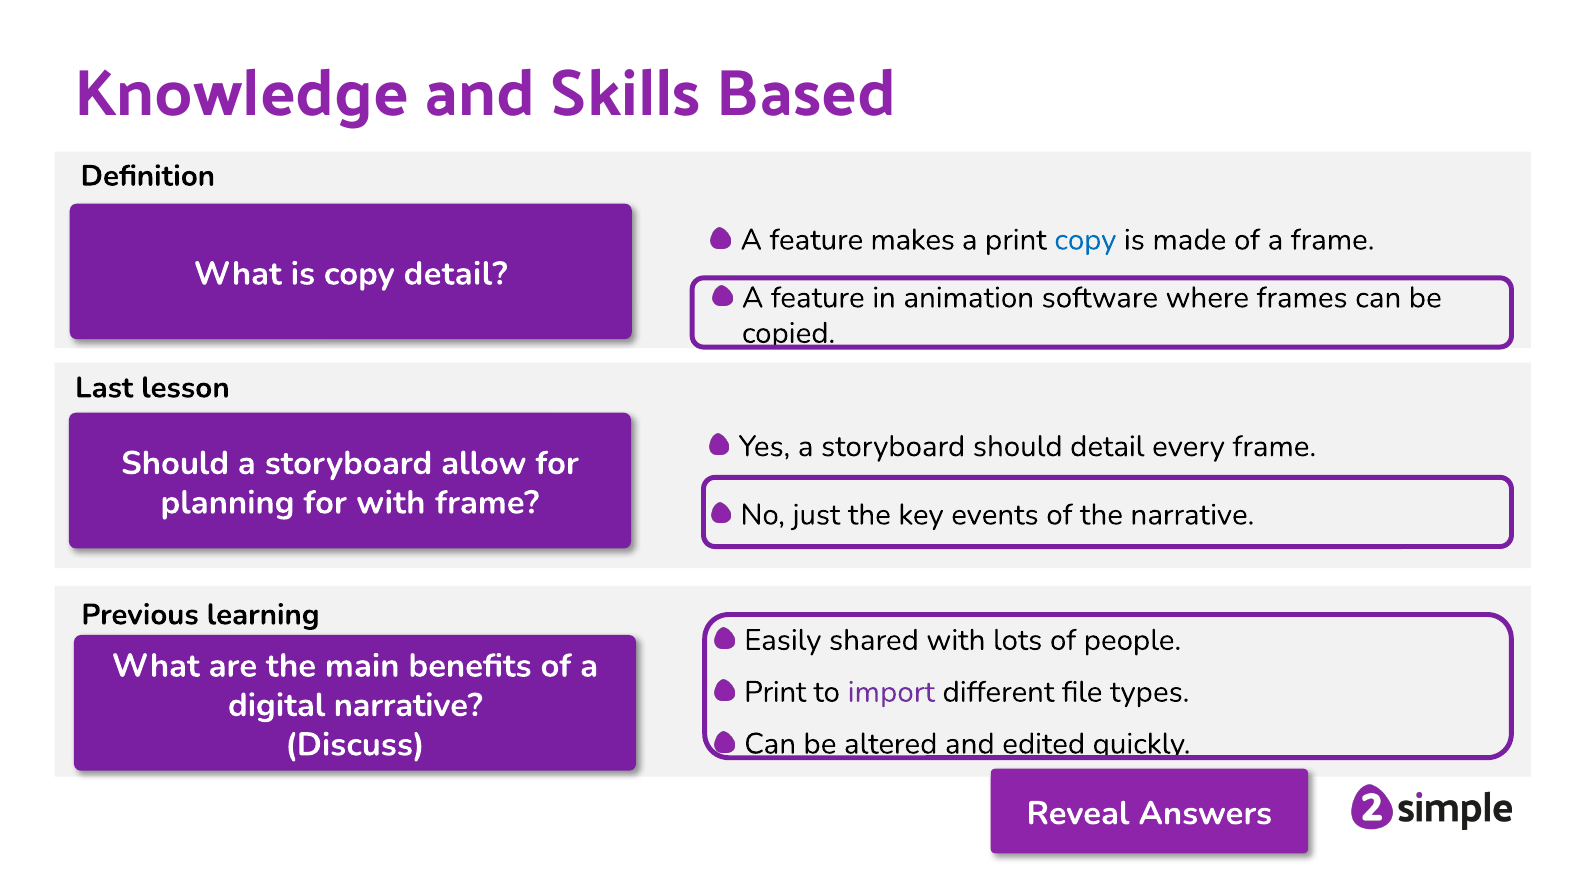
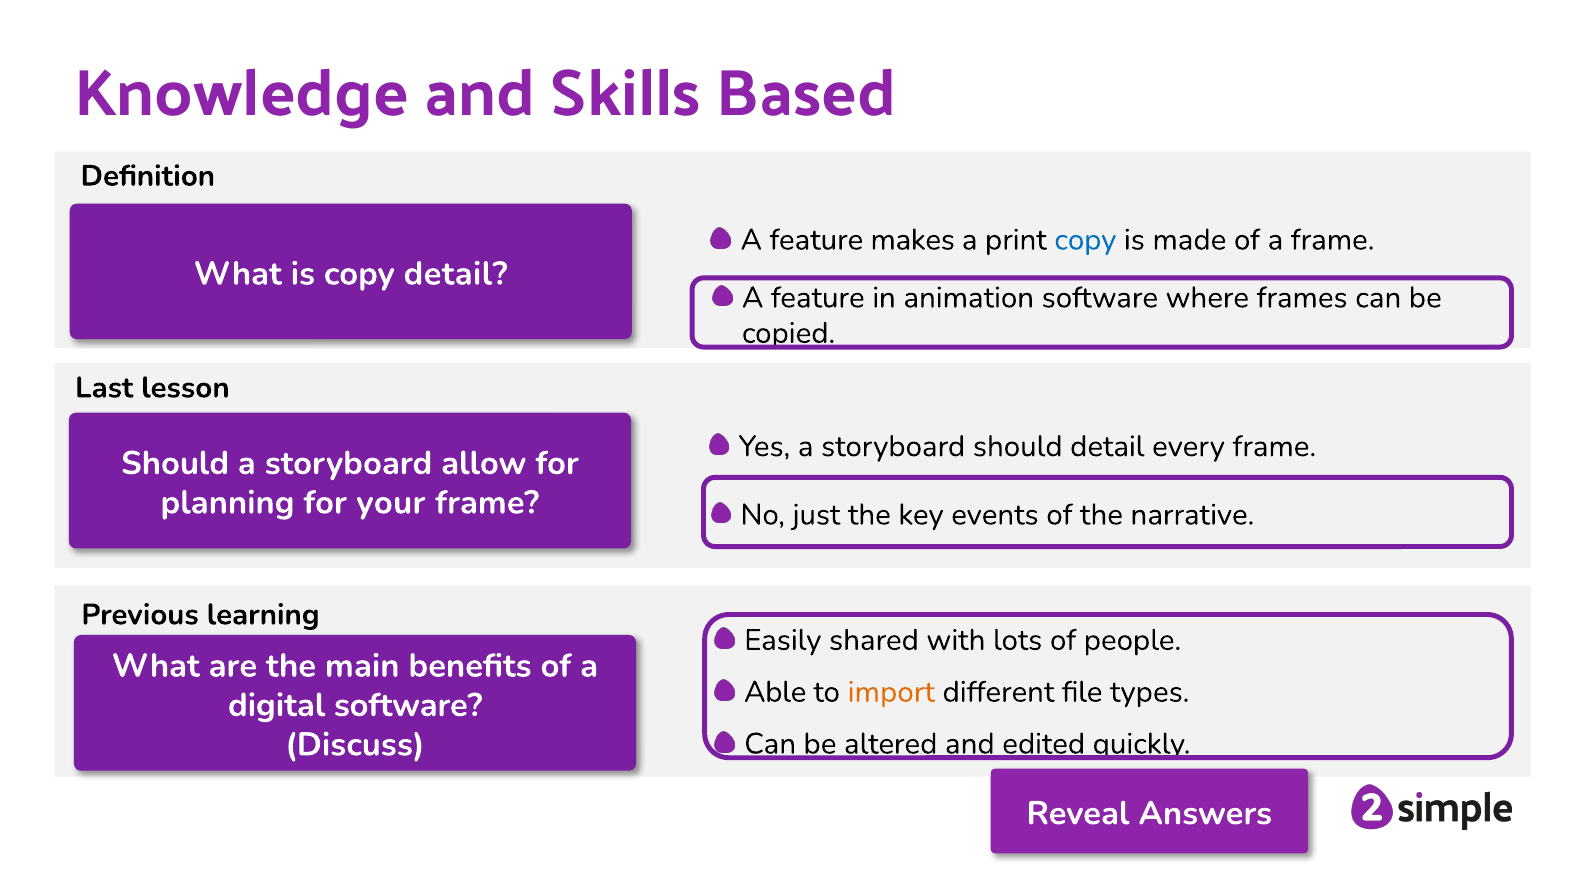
for with: with -> your
Print at (775, 692): Print -> Able
import colour: purple -> orange
digital narrative: narrative -> software
